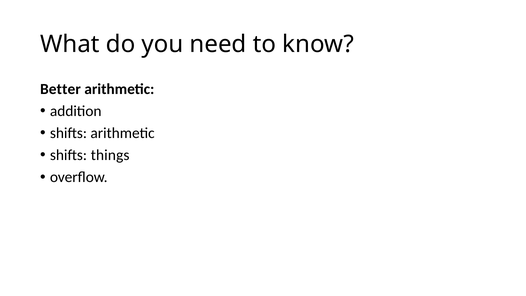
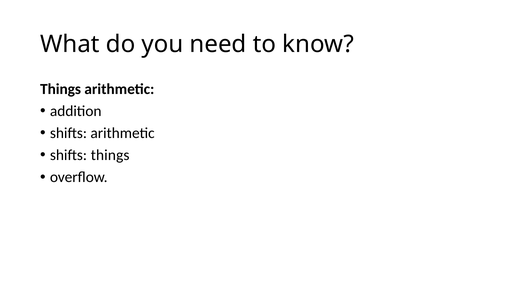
Better at (60, 89): Better -> Things
